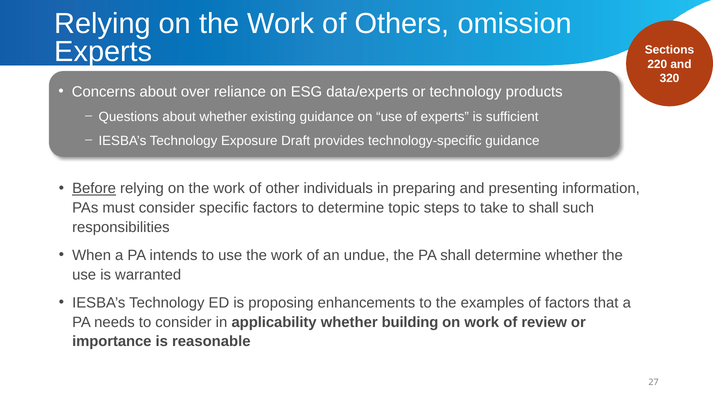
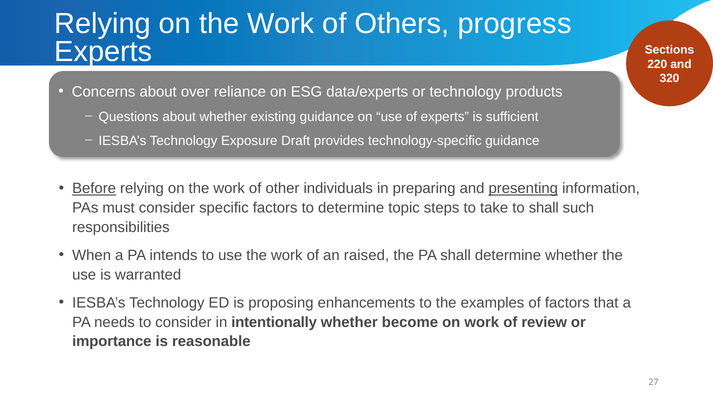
omission: omission -> progress
presenting underline: none -> present
undue: undue -> raised
applicability: applicability -> intentionally
building: building -> become
